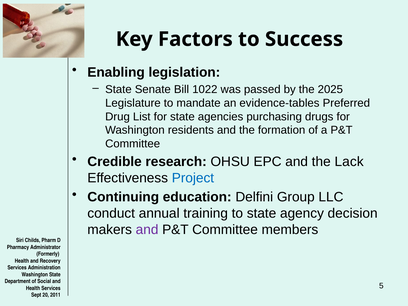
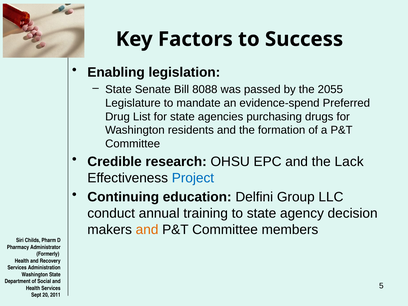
1022: 1022 -> 8088
2025: 2025 -> 2055
evidence-tables: evidence-tables -> evidence-spend
and at (147, 230) colour: purple -> orange
